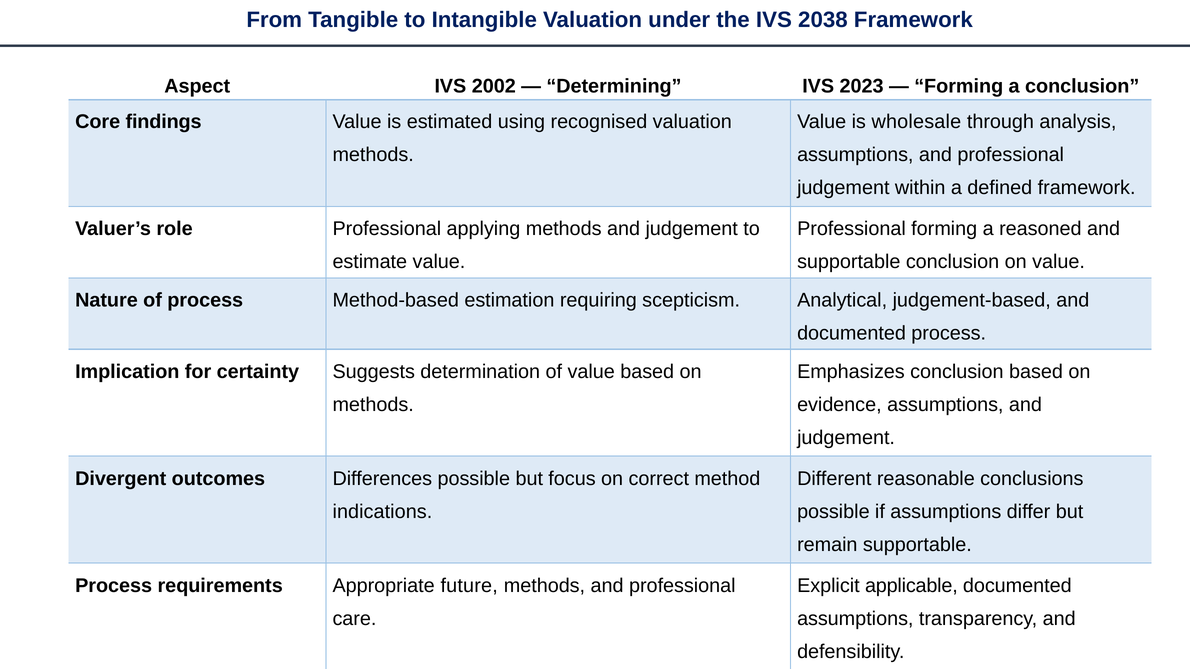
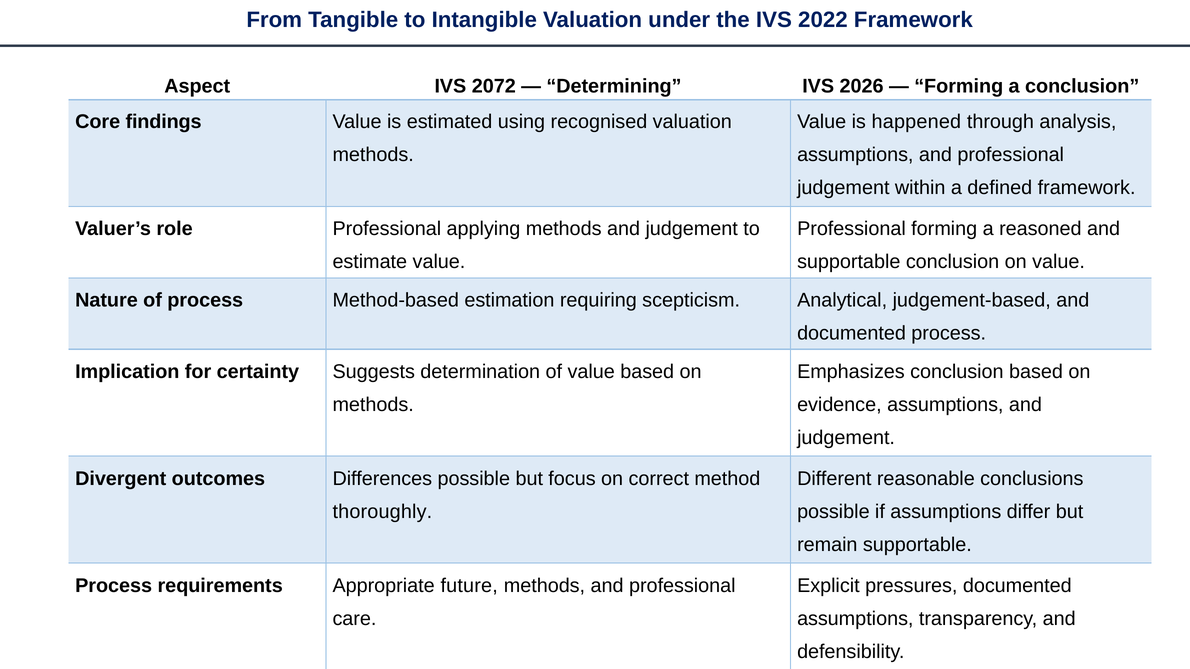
2038: 2038 -> 2022
2002: 2002 -> 2072
2023: 2023 -> 2026
wholesale: wholesale -> happened
indications: indications -> thoroughly
applicable: applicable -> pressures
